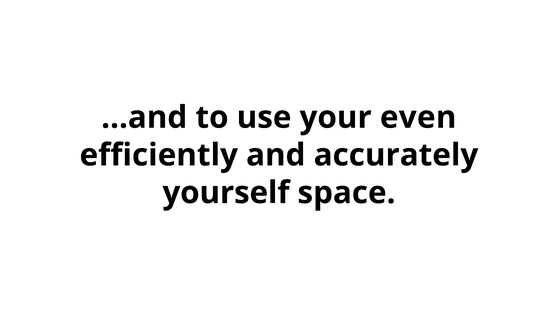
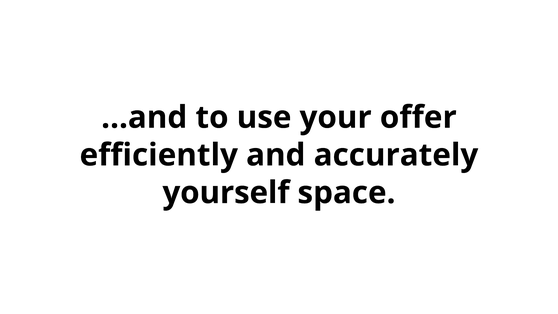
even: even -> offer
